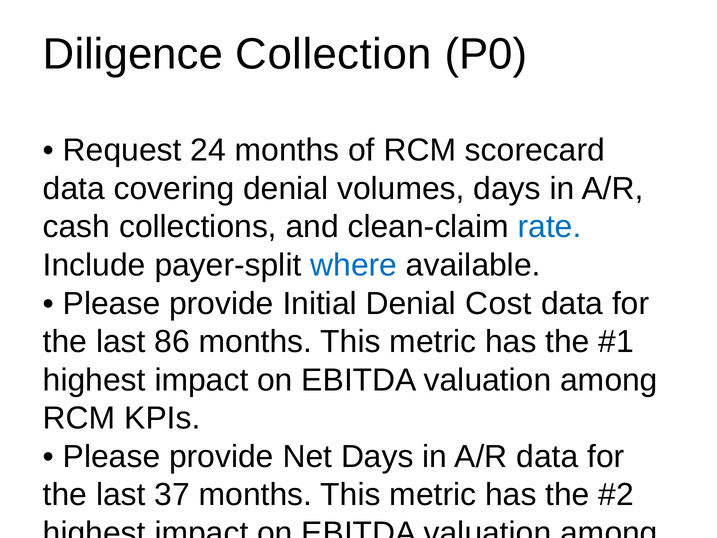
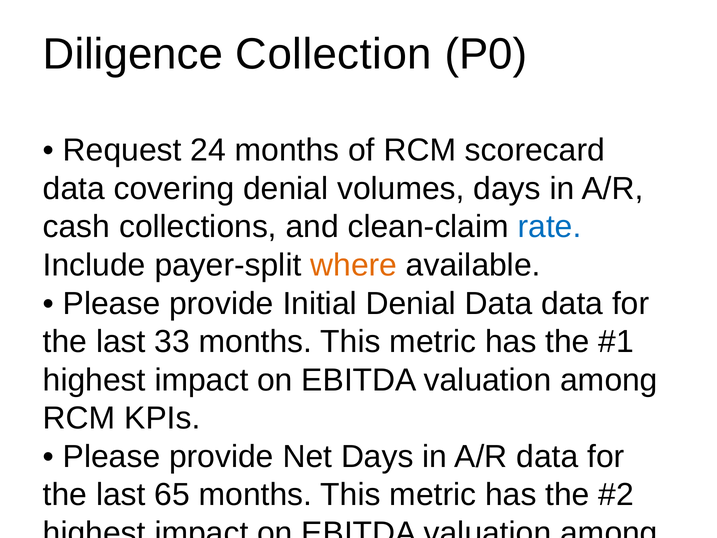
where colour: blue -> orange
Denial Cost: Cost -> Data
86: 86 -> 33
37: 37 -> 65
